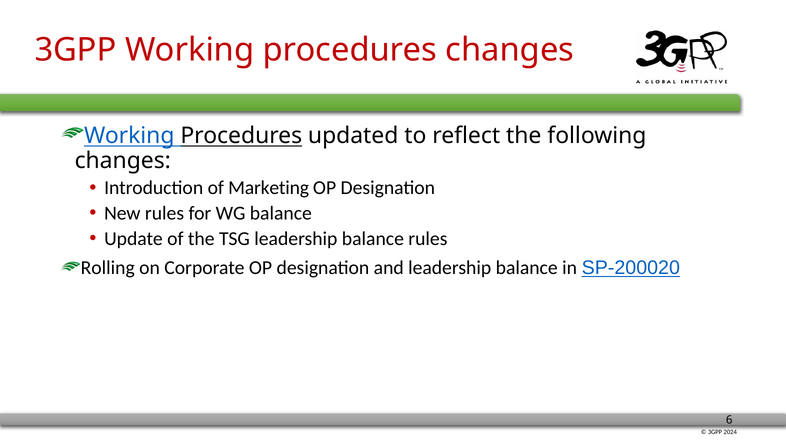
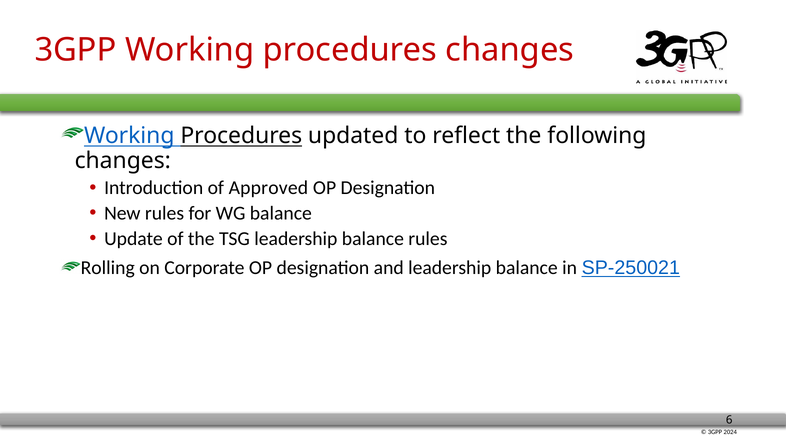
Marketing: Marketing -> Approved
SP-200020: SP-200020 -> SP-250021
